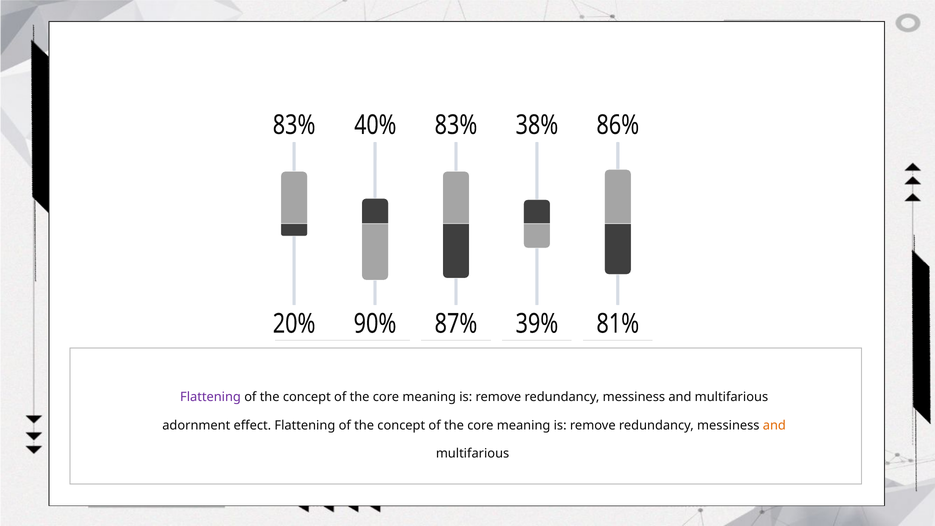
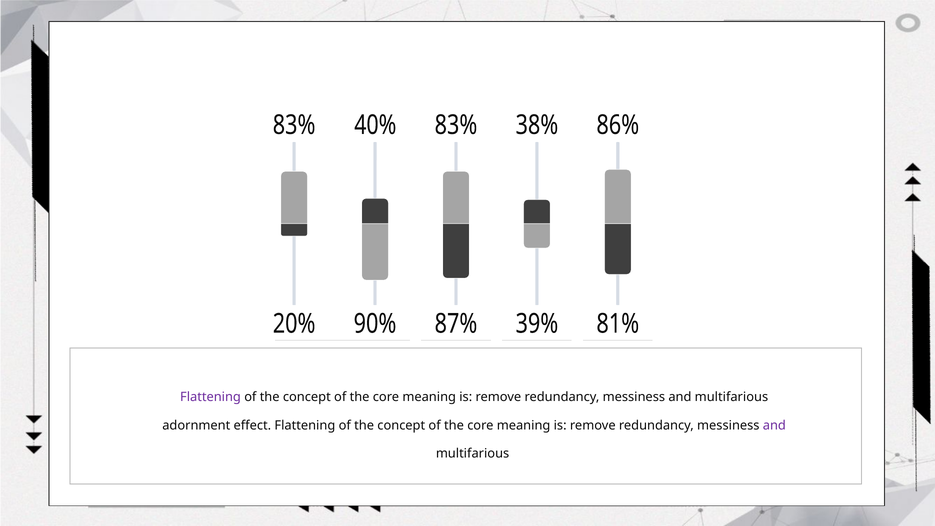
and at (774, 425) colour: orange -> purple
